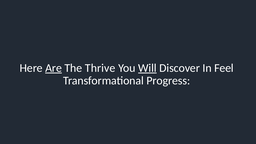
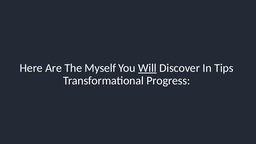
Are underline: present -> none
Thrive: Thrive -> Myself
Feel: Feel -> Tips
